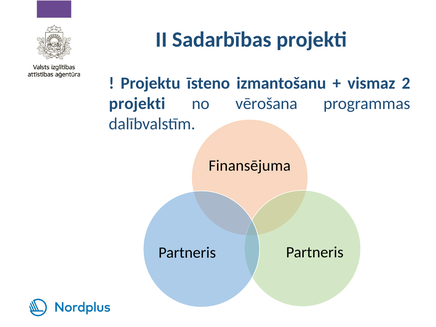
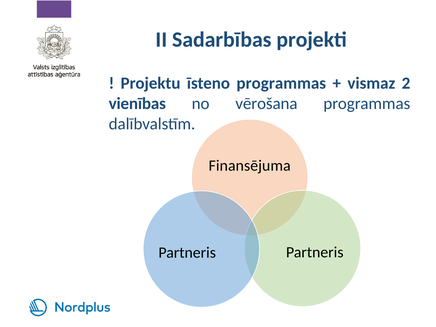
īsteno izmantošanu: izmantošanu -> programmas
projekti at (137, 104): projekti -> vienības
